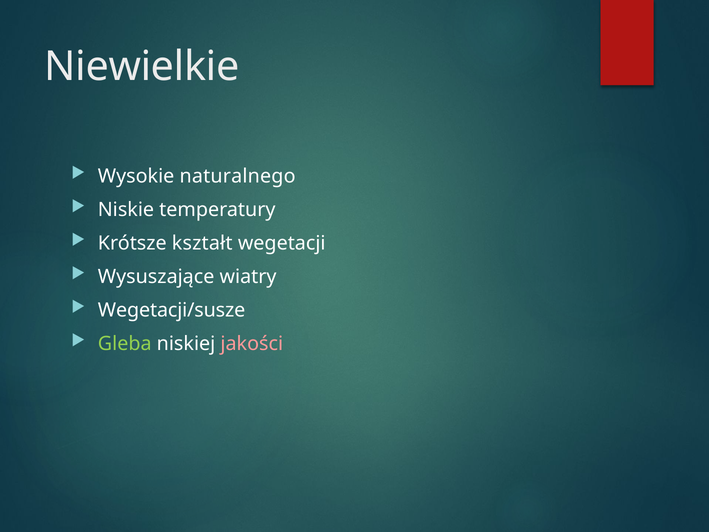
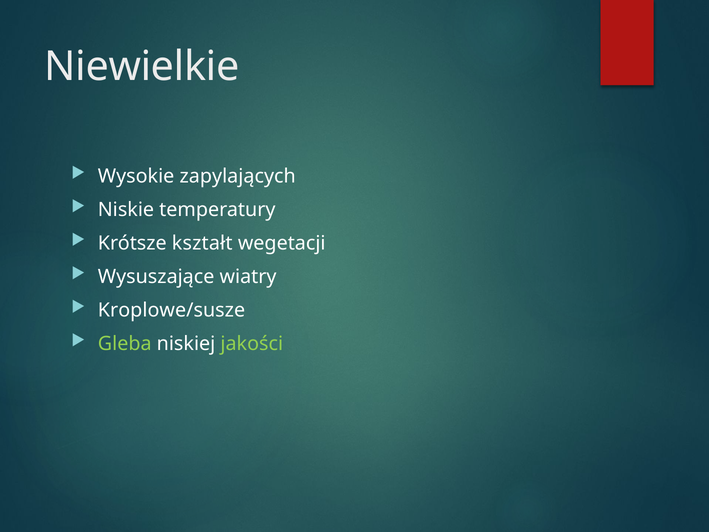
naturalnego: naturalnego -> zapylających
Wegetacji/susze: Wegetacji/susze -> Kroplowe/susze
jakości colour: pink -> light green
